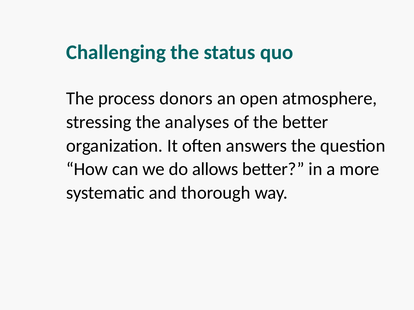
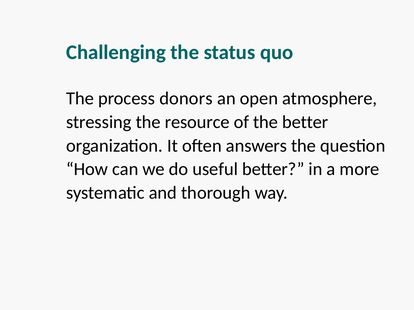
analyses: analyses -> resource
allows: allows -> useful
